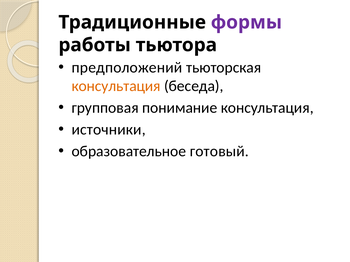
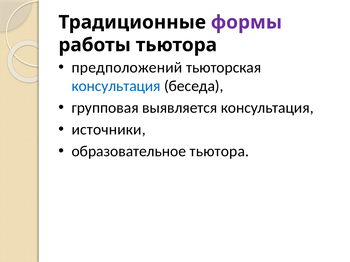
консультация at (116, 86) colour: orange -> blue
понимание: понимание -> выявляется
образовательное готовый: готовый -> тьютора
